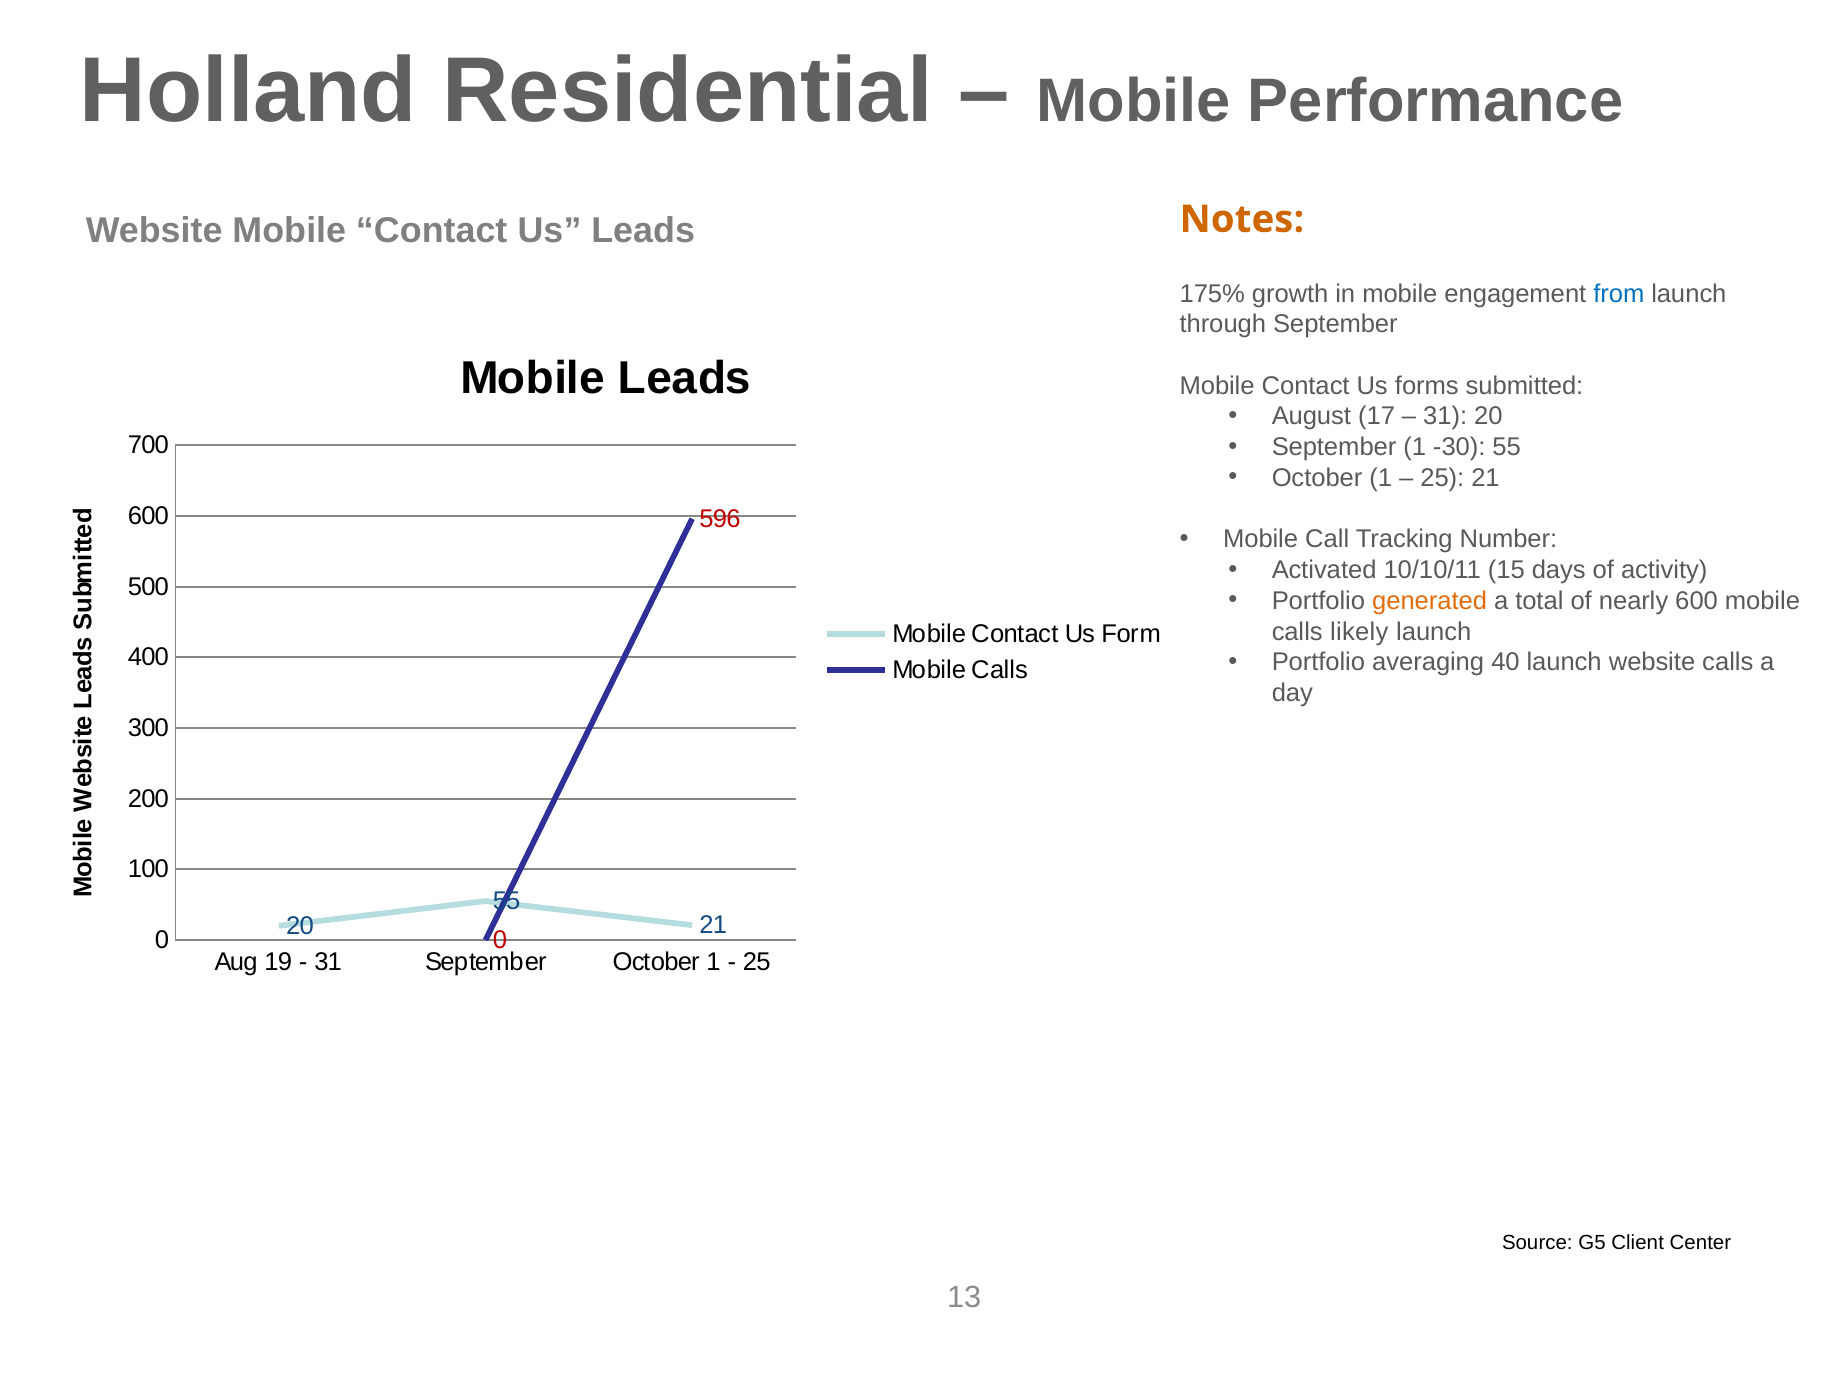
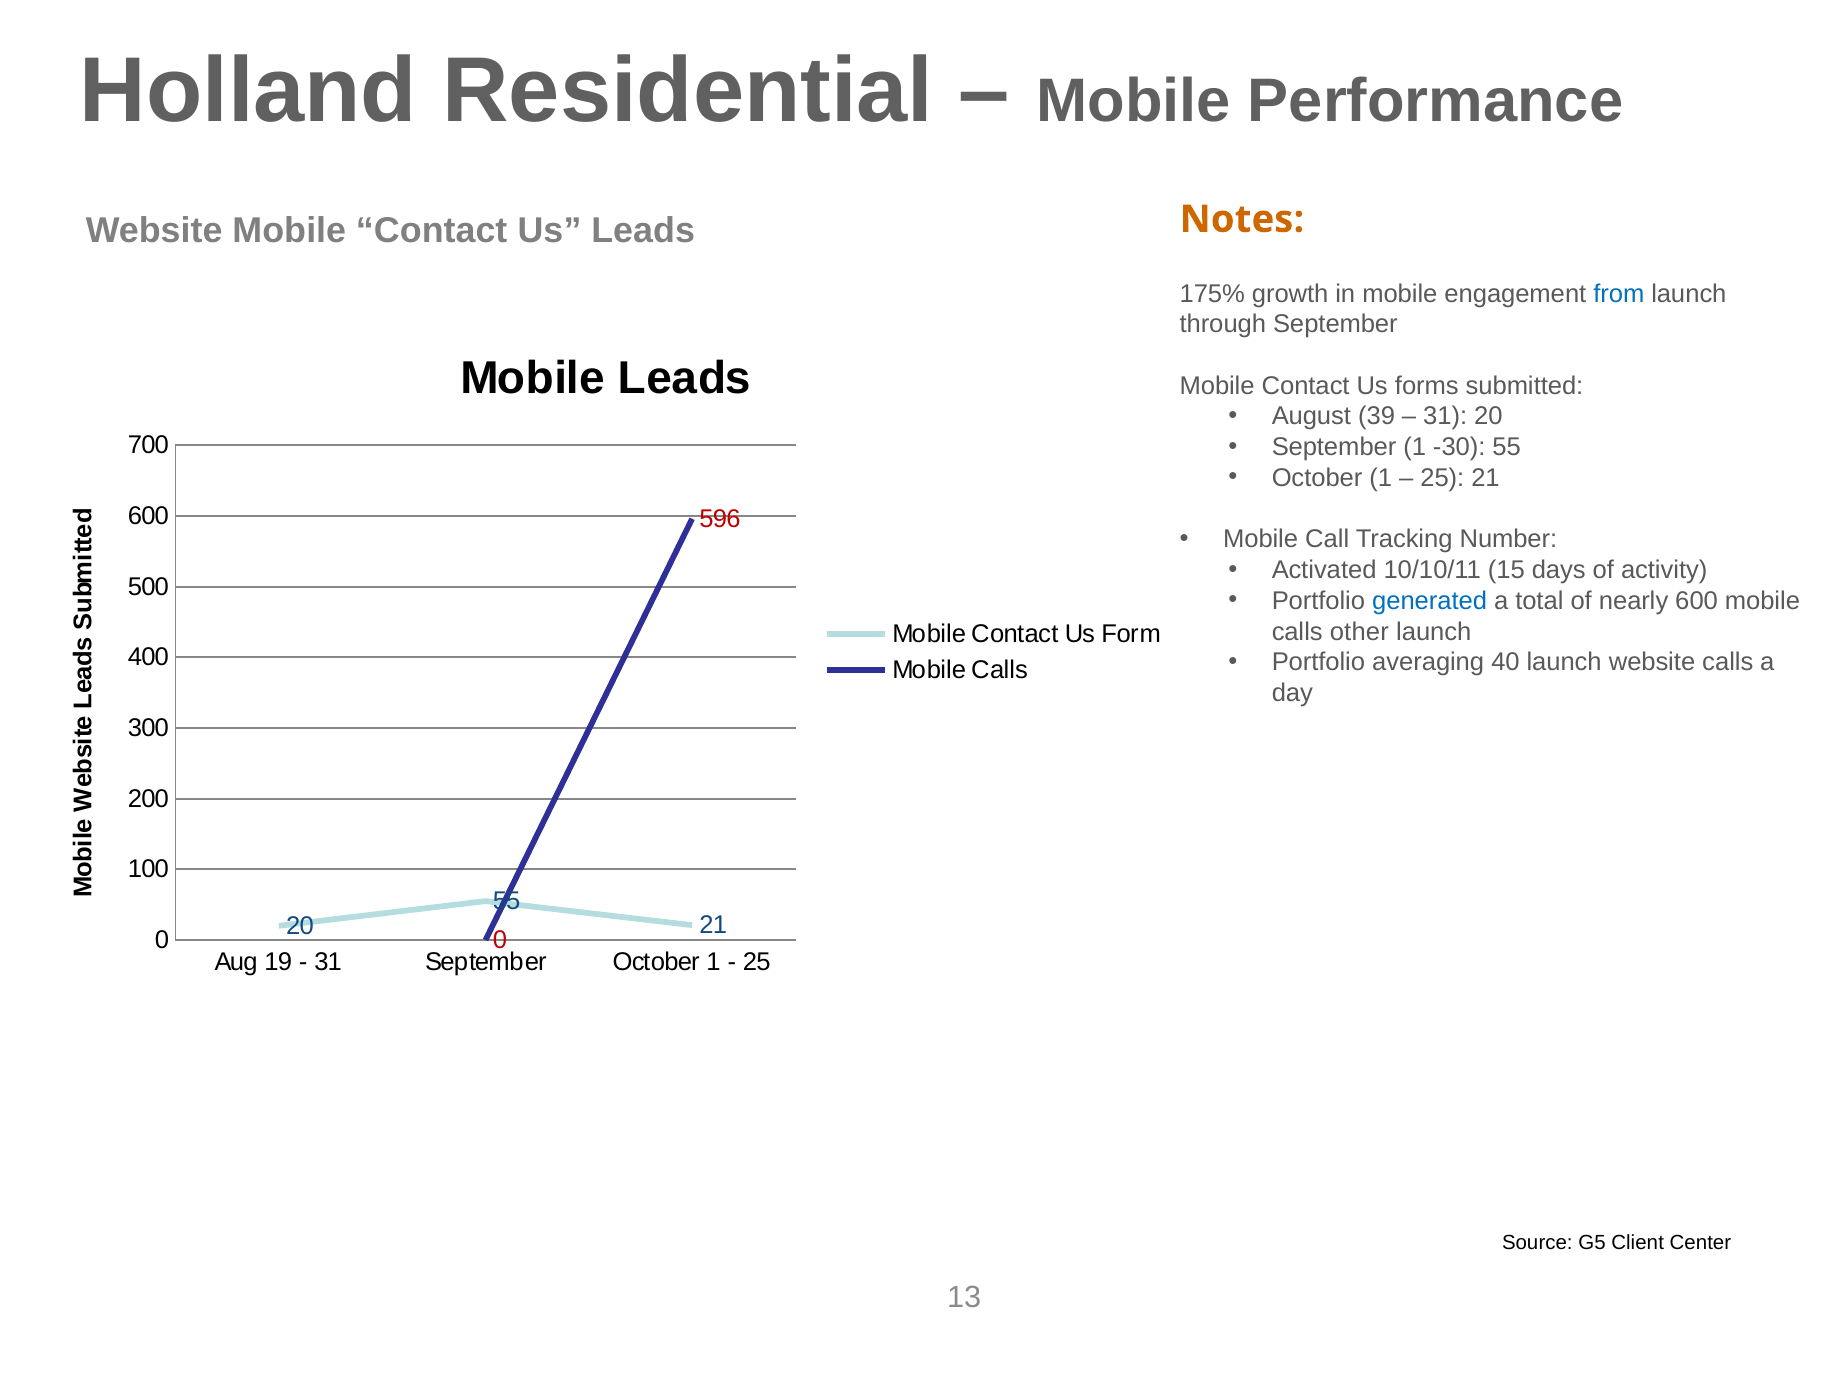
17: 17 -> 39
generated colour: orange -> blue
likely: likely -> other
